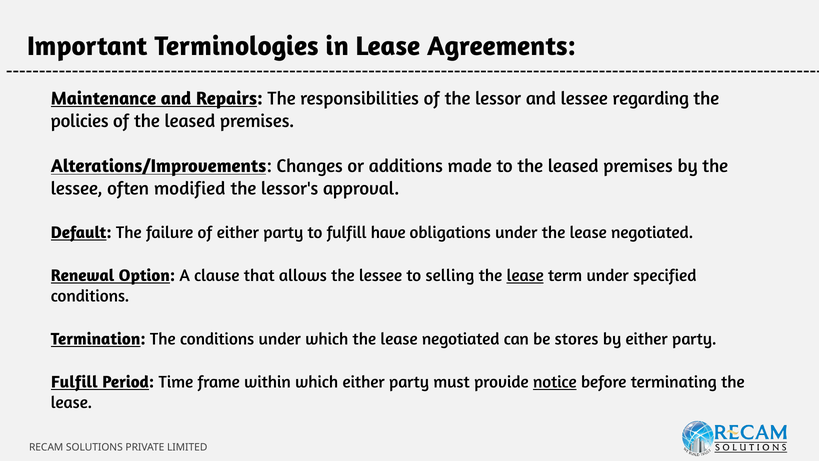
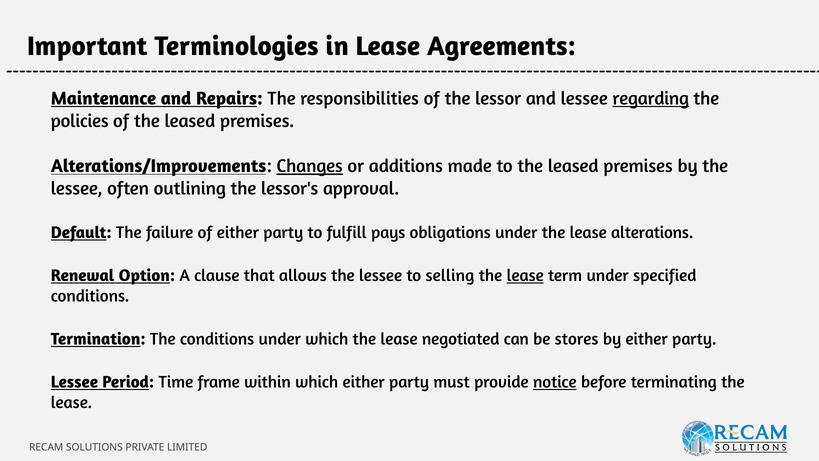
regarding underline: none -> present
Changes underline: none -> present
modified: modified -> outlining
have: have -> pays
under the lease negotiated: negotiated -> alterations
Fulfill at (74, 382): Fulfill -> Lessee
